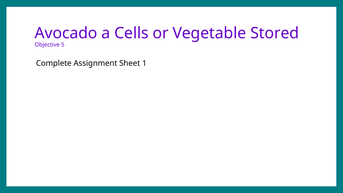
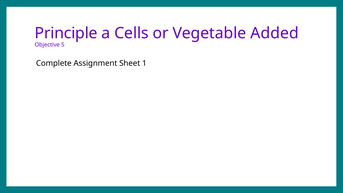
Avocado: Avocado -> Principle
Stored: Stored -> Added
